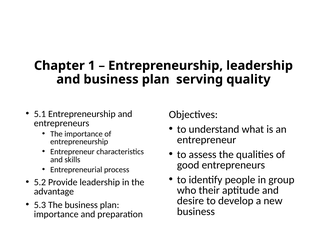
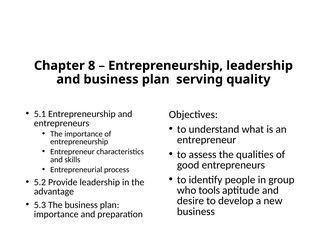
1: 1 -> 8
their: their -> tools
